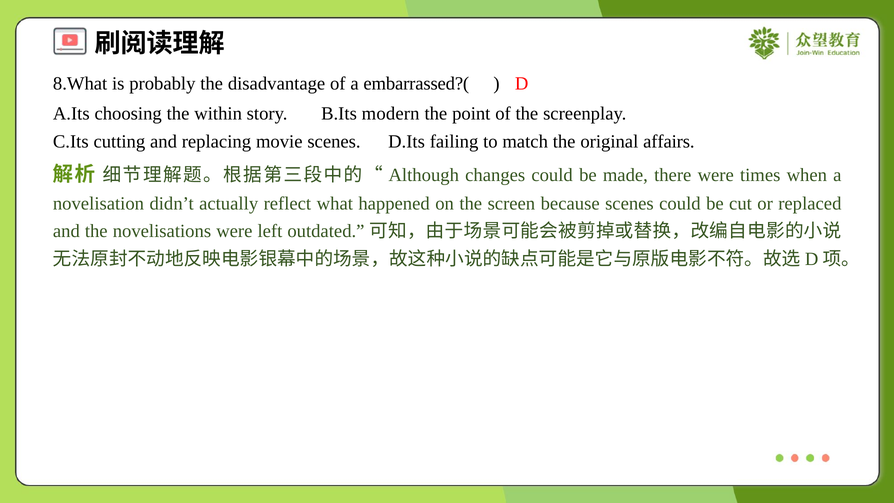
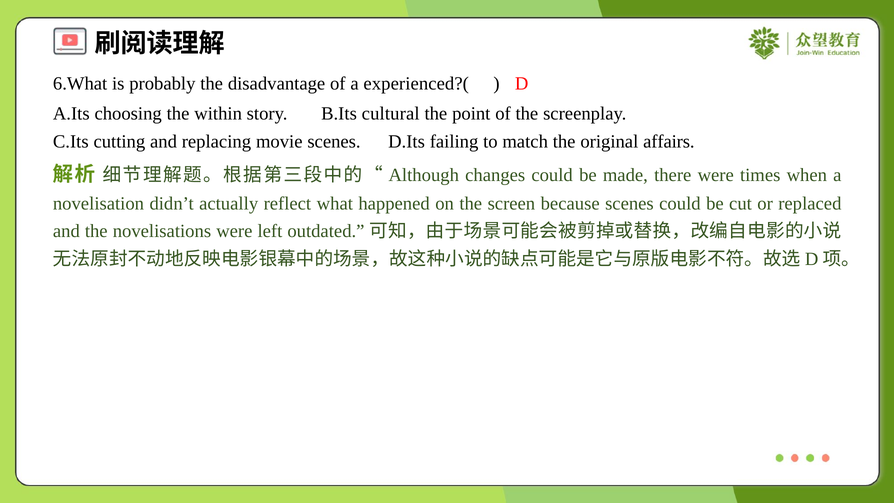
8.What: 8.What -> 6.What
embarrassed?(: embarrassed?( -> experienced?(
modern: modern -> cultural
